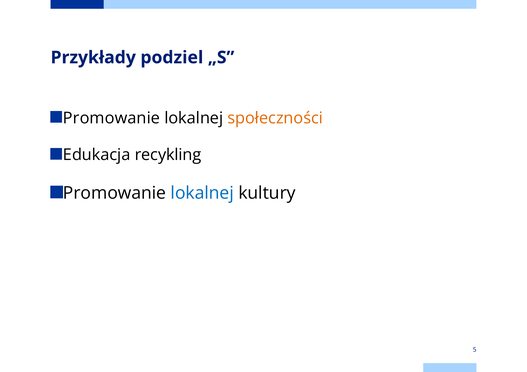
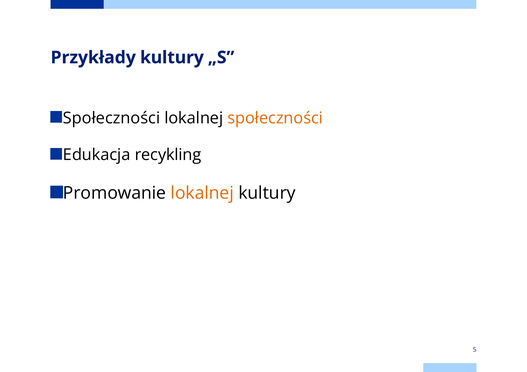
Przykłady podziel: podziel -> kultury
Promowanie at (112, 118): Promowanie -> Społeczności
lokalnej at (202, 194) colour: blue -> orange
